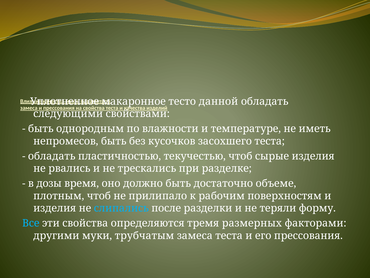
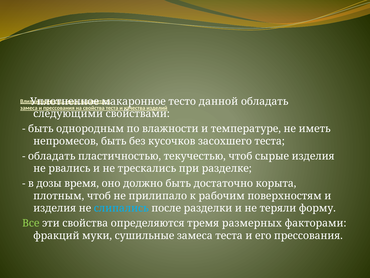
объеме: объеме -> корыта
Все colour: light blue -> light green
другими: другими -> фракций
трубчатым: трубчатым -> сушильные
